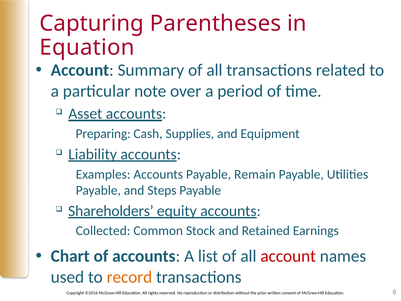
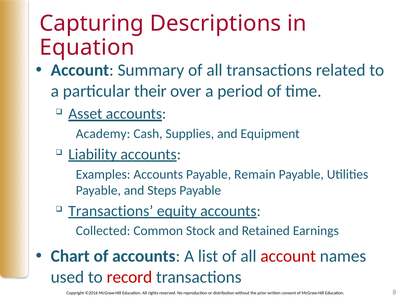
Parentheses: Parentheses -> Descriptions
note: note -> their
Preparing: Preparing -> Academy
Shareholders at (111, 211): Shareholders -> Transactions
record colour: orange -> red
